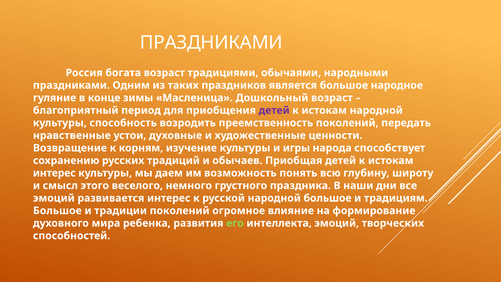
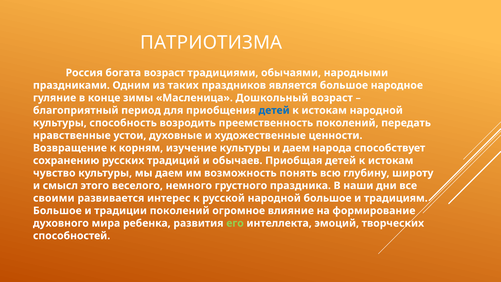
ПРАЗДНИКАМИ at (211, 42): ПРАЗДНИКАМИ -> ПАТРИОТИЗМА
детей at (274, 110) colour: purple -> blue
и игры: игры -> даем
интерес at (54, 173): интерес -> чувство
эмоций at (54, 198): эмоций -> своими
